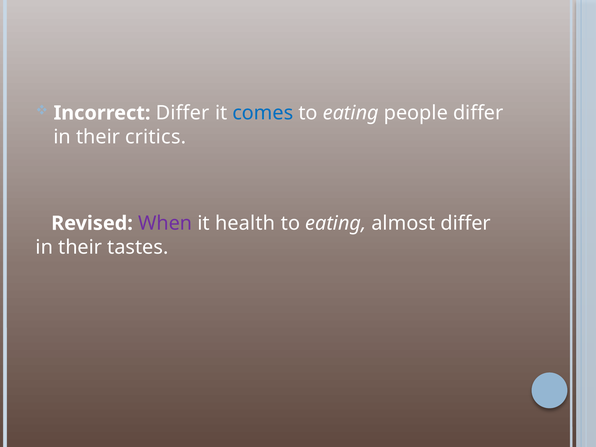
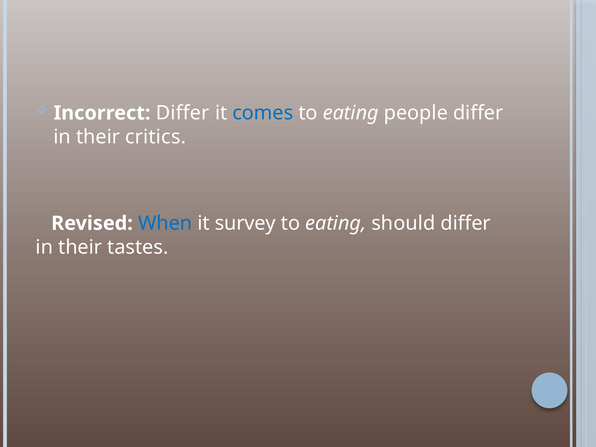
When colour: purple -> blue
health: health -> survey
almost: almost -> should
